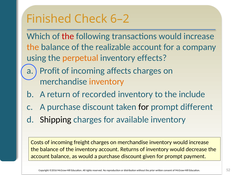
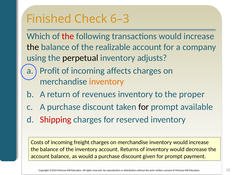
6–2: 6–2 -> 6–3
the at (33, 47) colour: orange -> black
perpetual colour: orange -> black
effects: effects -> adjusts
recorded: recorded -> revenues
include: include -> proper
different: different -> available
Shipping colour: black -> red
for available: available -> reserved
